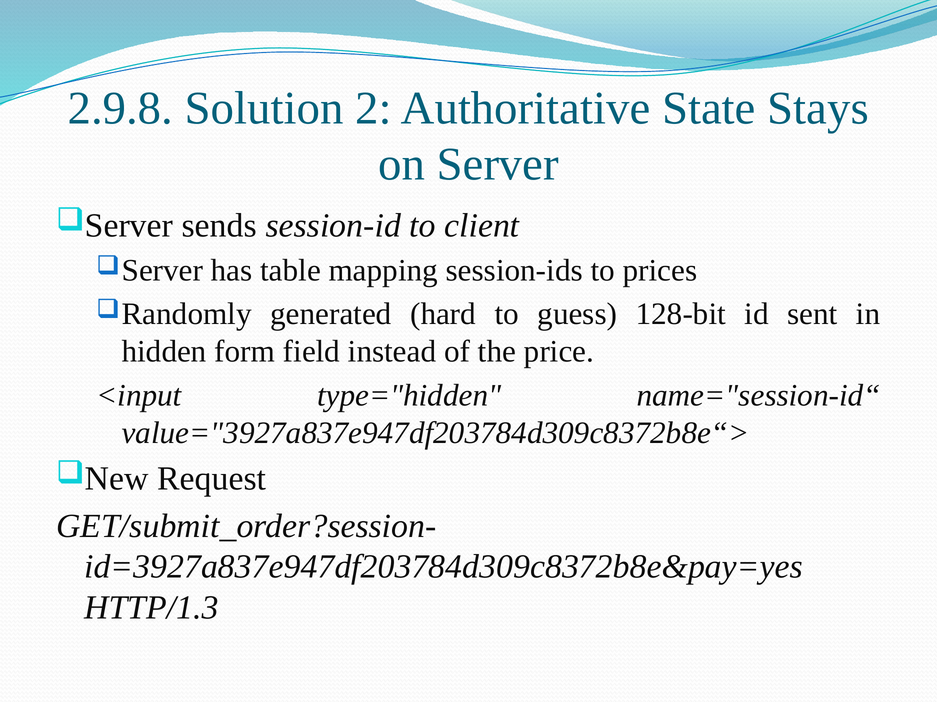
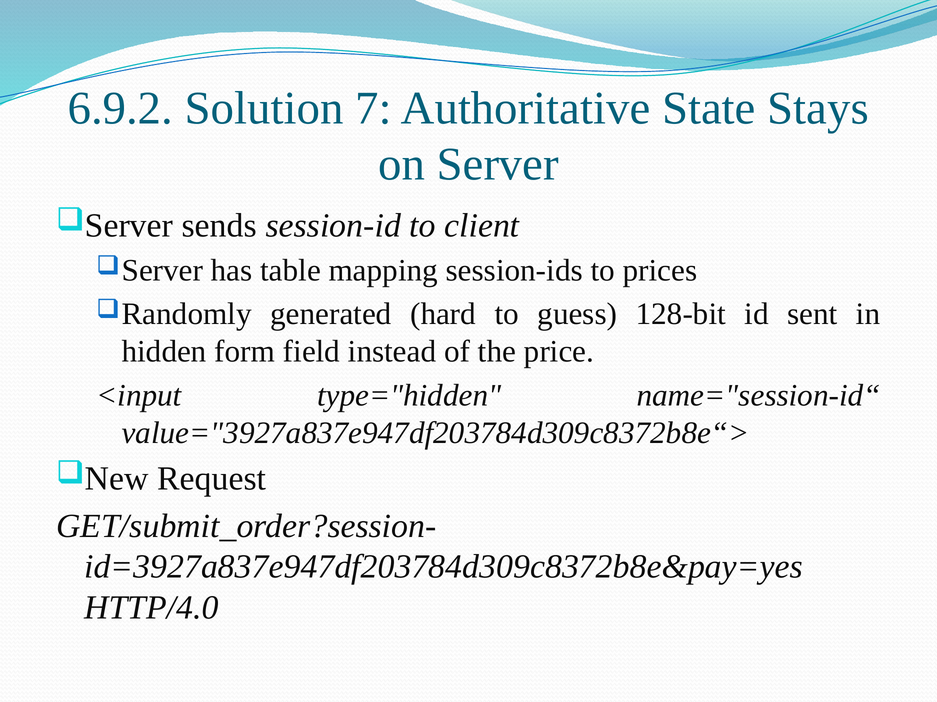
2.9.8: 2.9.8 -> 6.9.2
2: 2 -> 7
HTTP/1.3: HTTP/1.3 -> HTTP/4.0
